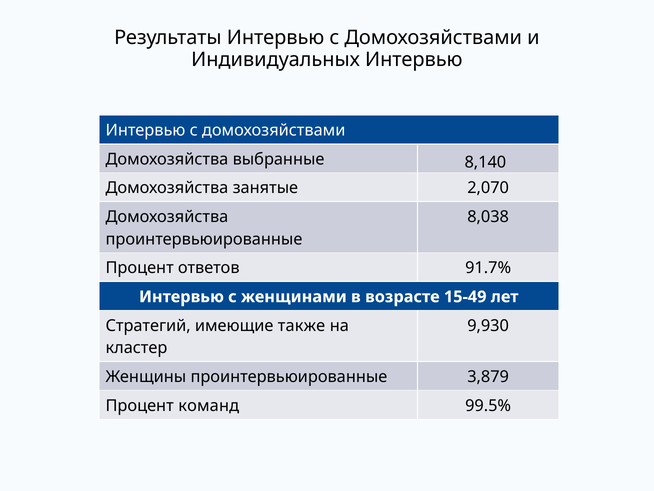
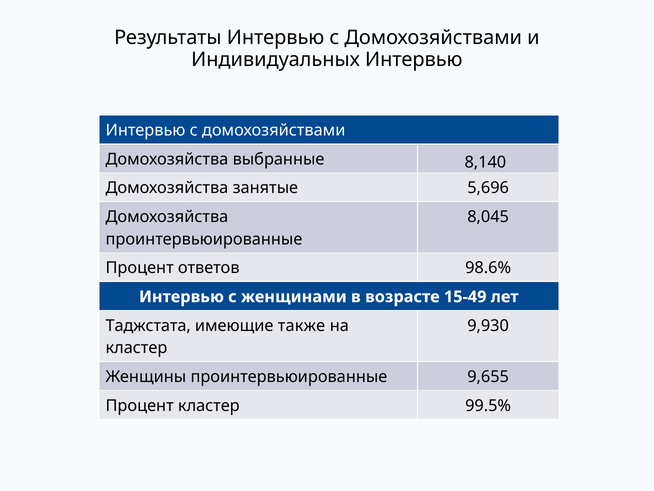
2,070: 2,070 -> 5,696
8,038: 8,038 -> 8,045
91.7%: 91.7% -> 98.6%
Стратегий: Стратегий -> Таджстата
3,879: 3,879 -> 9,655
Процент команд: команд -> кластер
